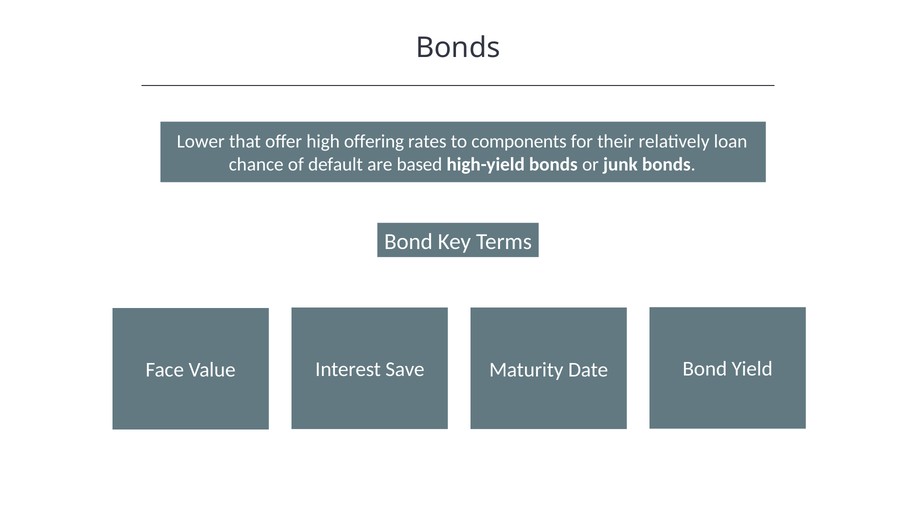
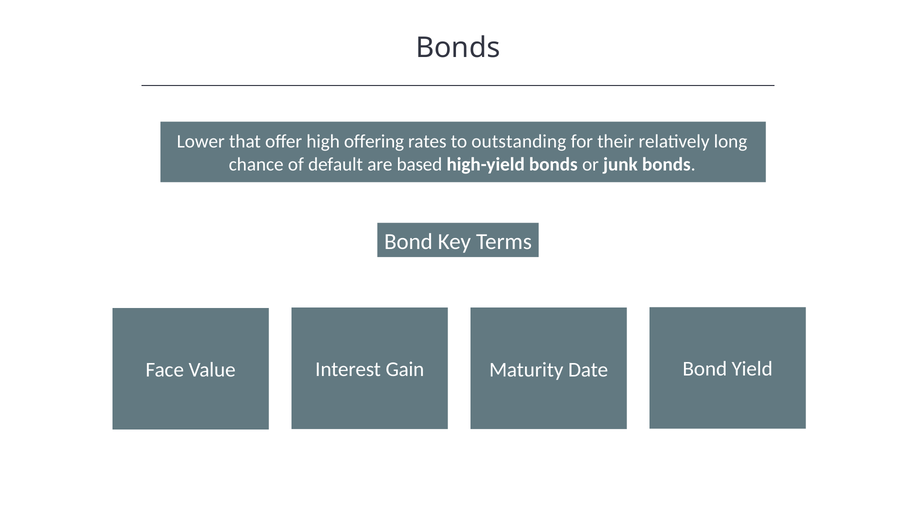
components: components -> outstanding
loan: loan -> long
Save: Save -> Gain
